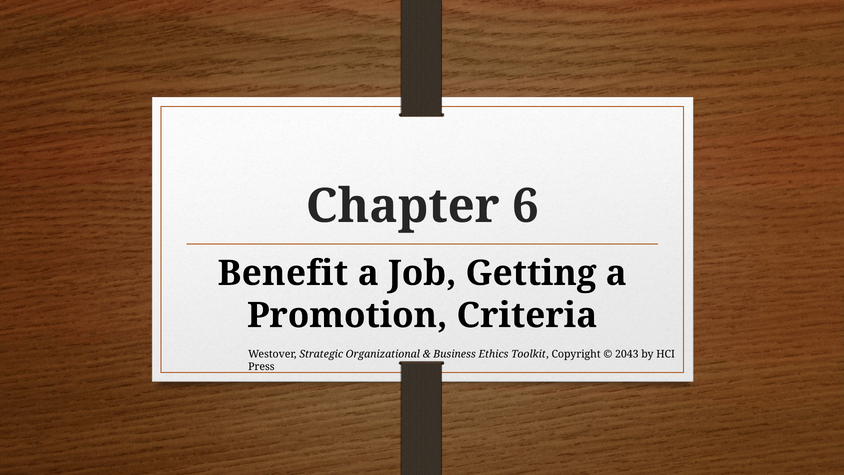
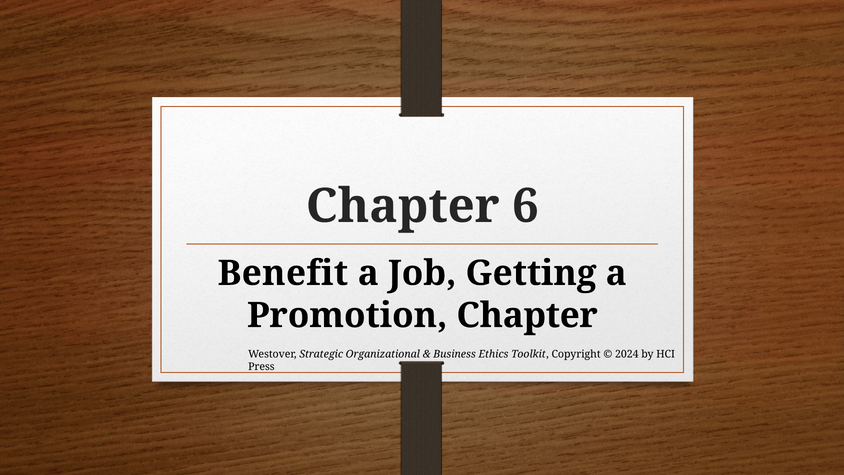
Promotion Criteria: Criteria -> Chapter
2043: 2043 -> 2024
